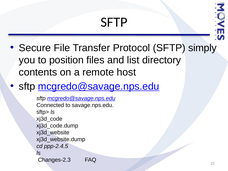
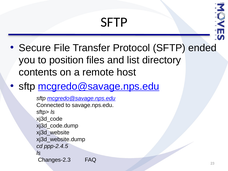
simply: simply -> ended
